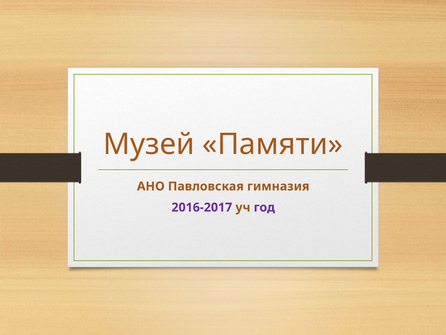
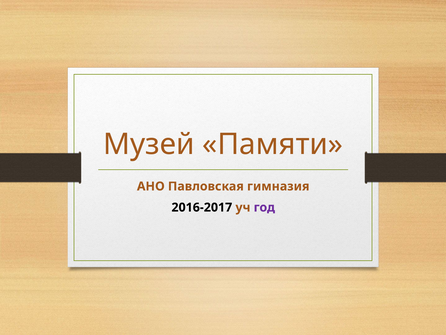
2016-2017 colour: purple -> black
